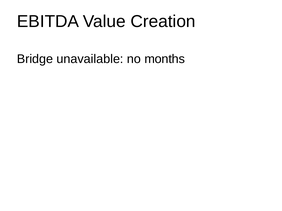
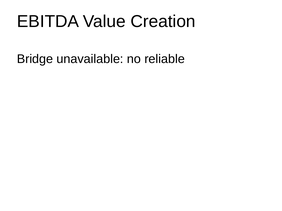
months: months -> reliable
